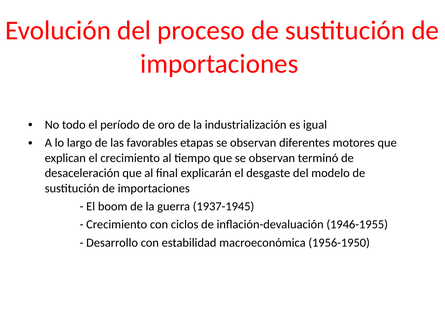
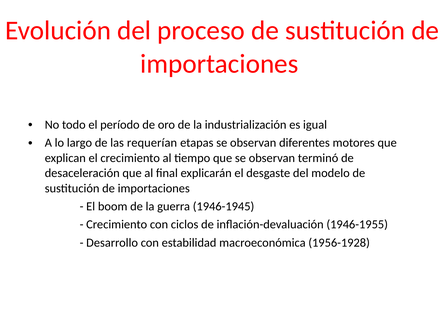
favorables: favorables -> requerían
1937-1945: 1937-1945 -> 1946-1945
1956-1950: 1956-1950 -> 1956-1928
